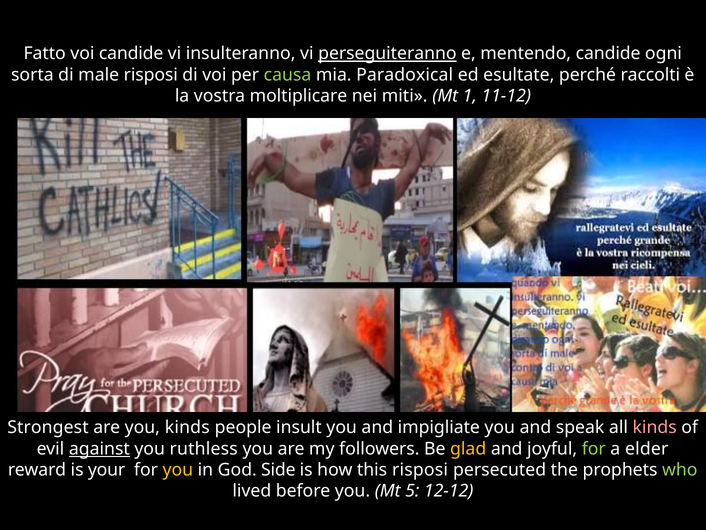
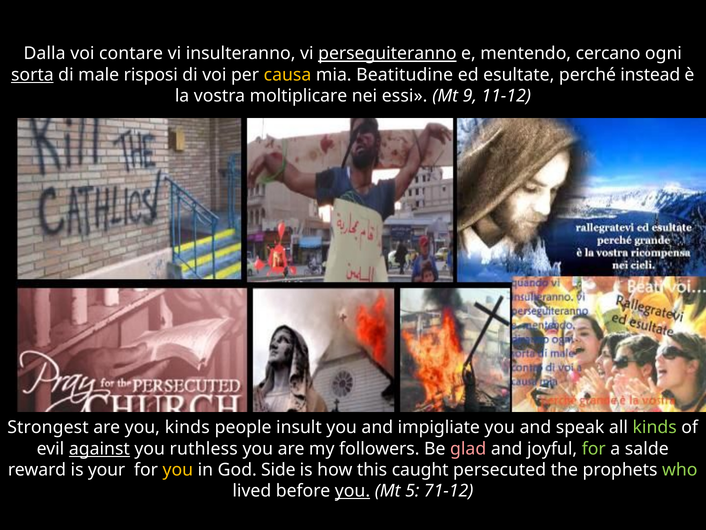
Fatto: Fatto -> Dalla
voi candide: candide -> contare
mentendo candide: candide -> cercano
sorta underline: none -> present
causa colour: light green -> yellow
Paradoxical: Paradoxical -> Beatitudine
raccolti: raccolti -> instead
miti: miti -> essi
1: 1 -> 9
kinds at (655, 427) colour: pink -> light green
glad colour: yellow -> pink
elder: elder -> salde
this risposi: risposi -> caught
you at (352, 491) underline: none -> present
12-12: 12-12 -> 71-12
